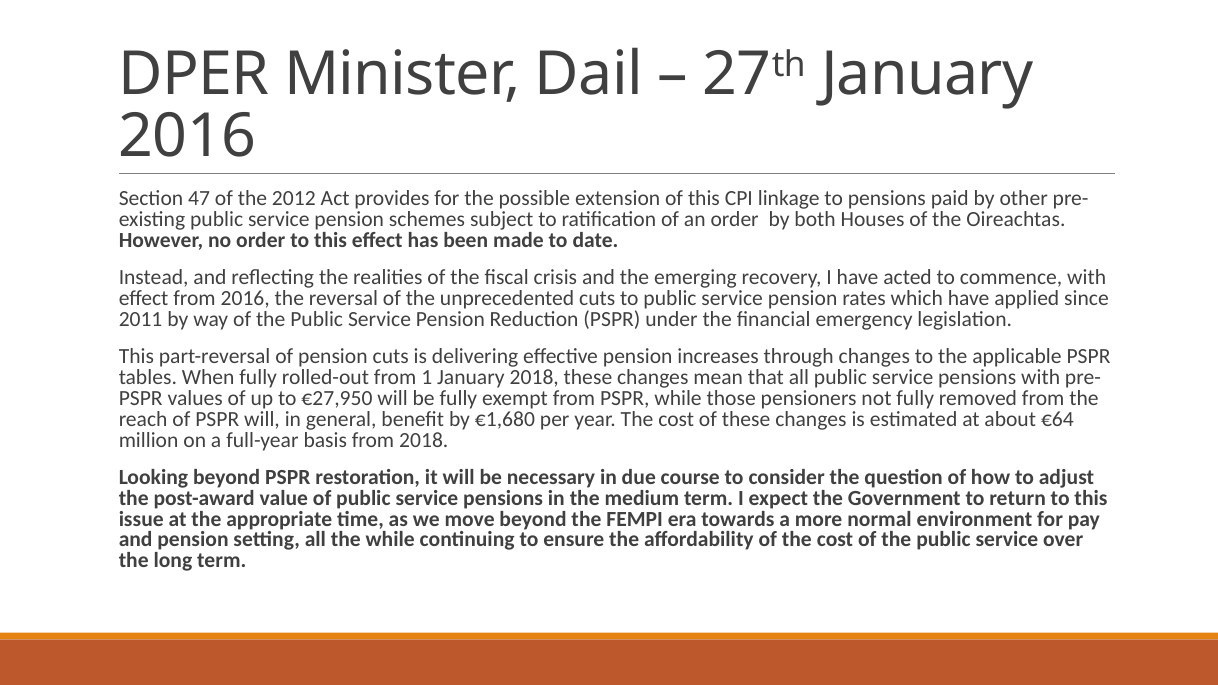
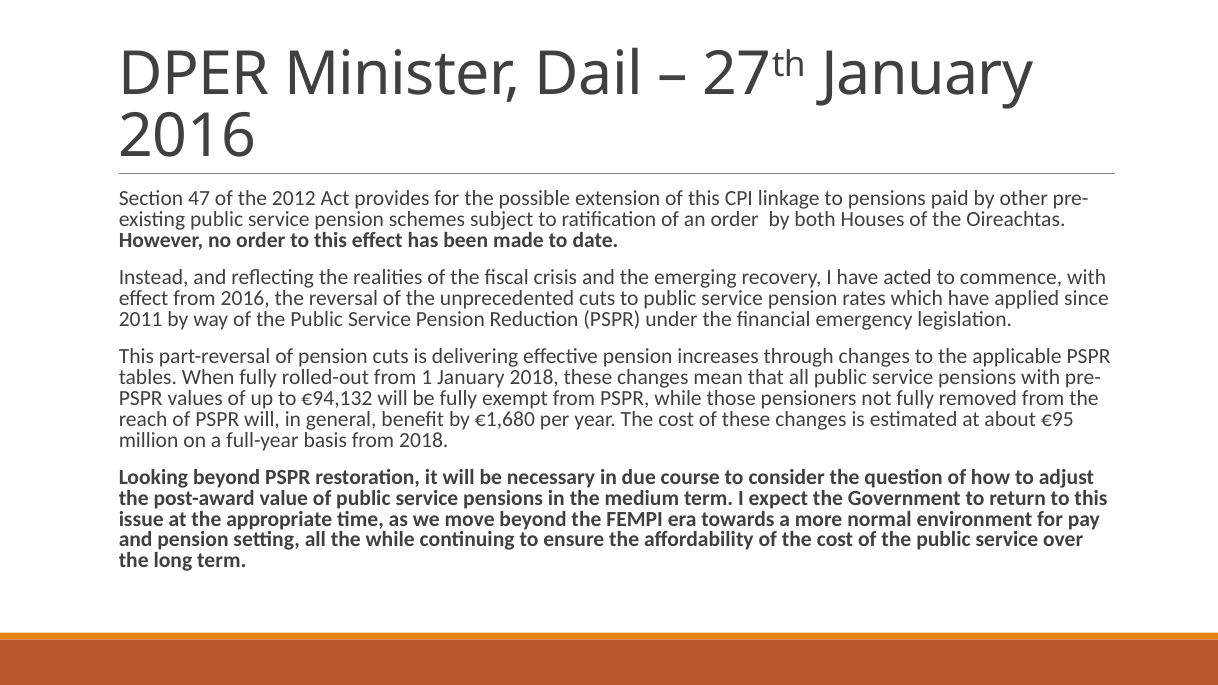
€27,950: €27,950 -> €94,132
€64: €64 -> €95
